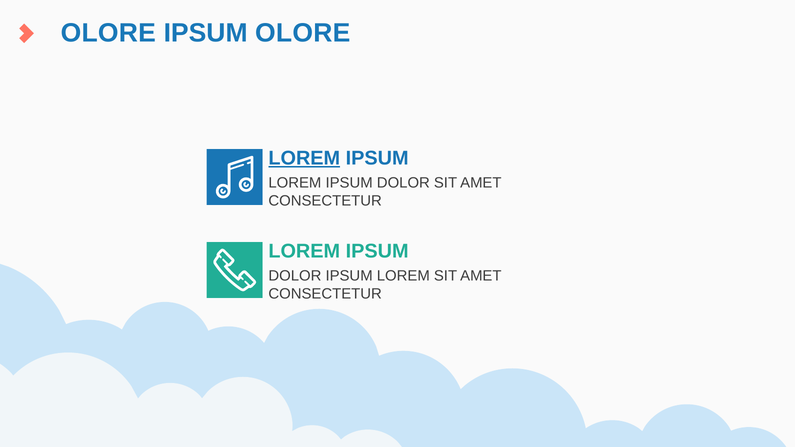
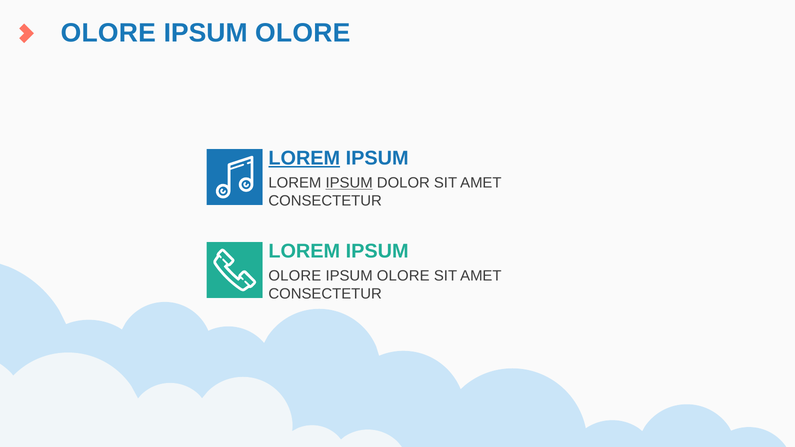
IPSUM at (349, 183) underline: none -> present
DOLOR at (295, 276): DOLOR -> OLORE
LOREM at (403, 276): LOREM -> OLORE
